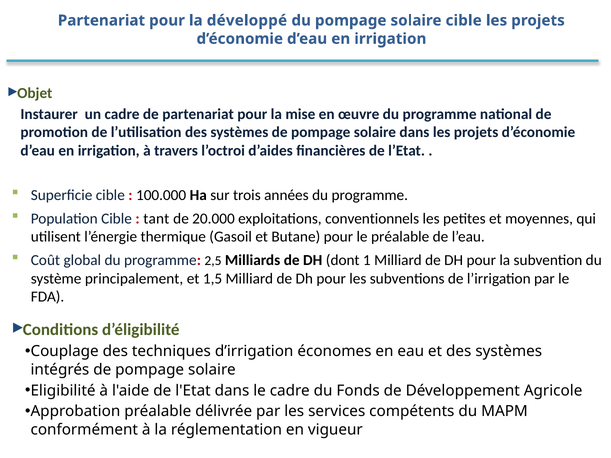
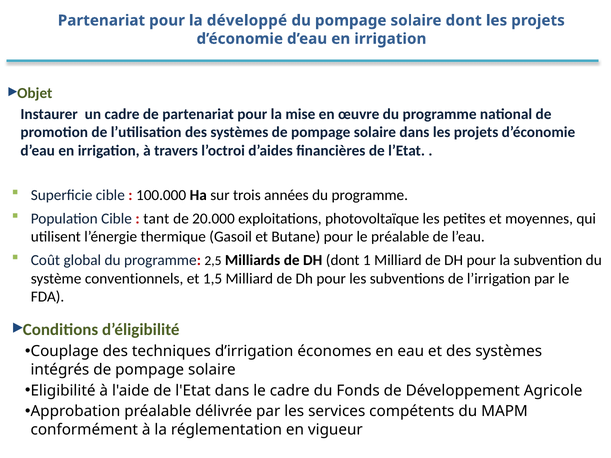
solaire cible: cible -> dont
conventionnels: conventionnels -> photovoltaïque
principalement: principalement -> conventionnels
